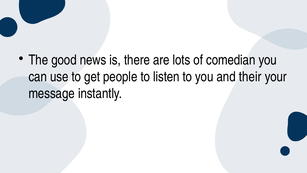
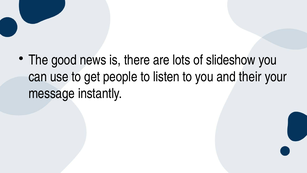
comedian: comedian -> slideshow
